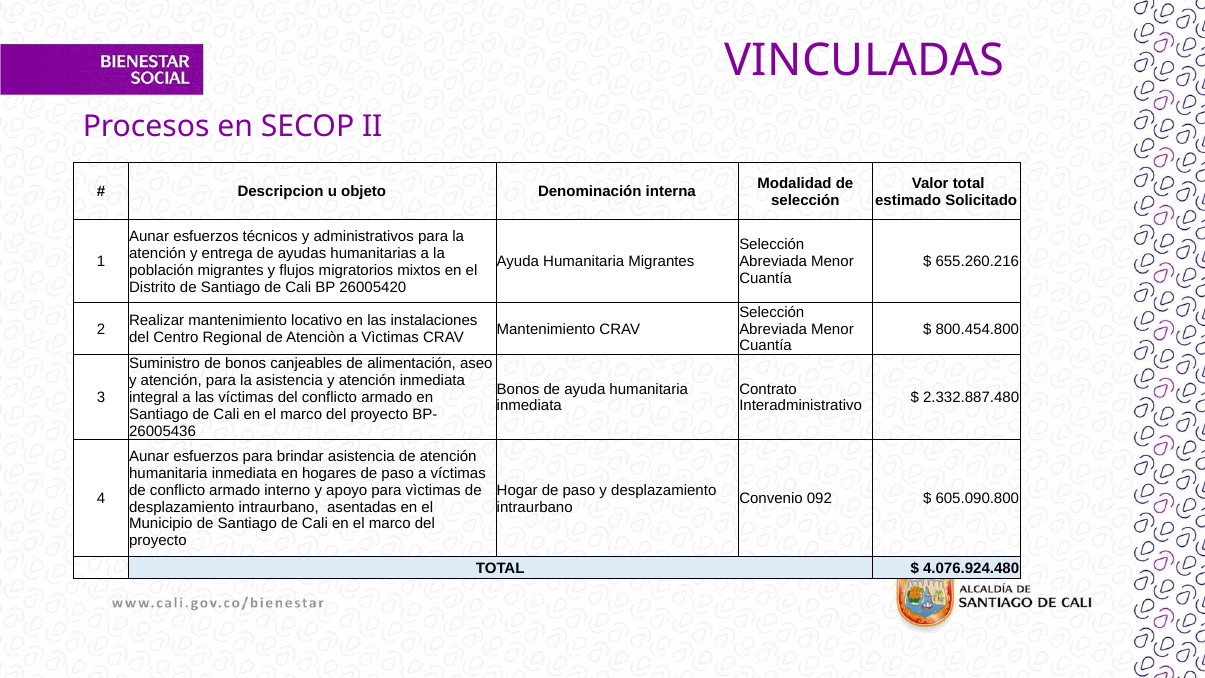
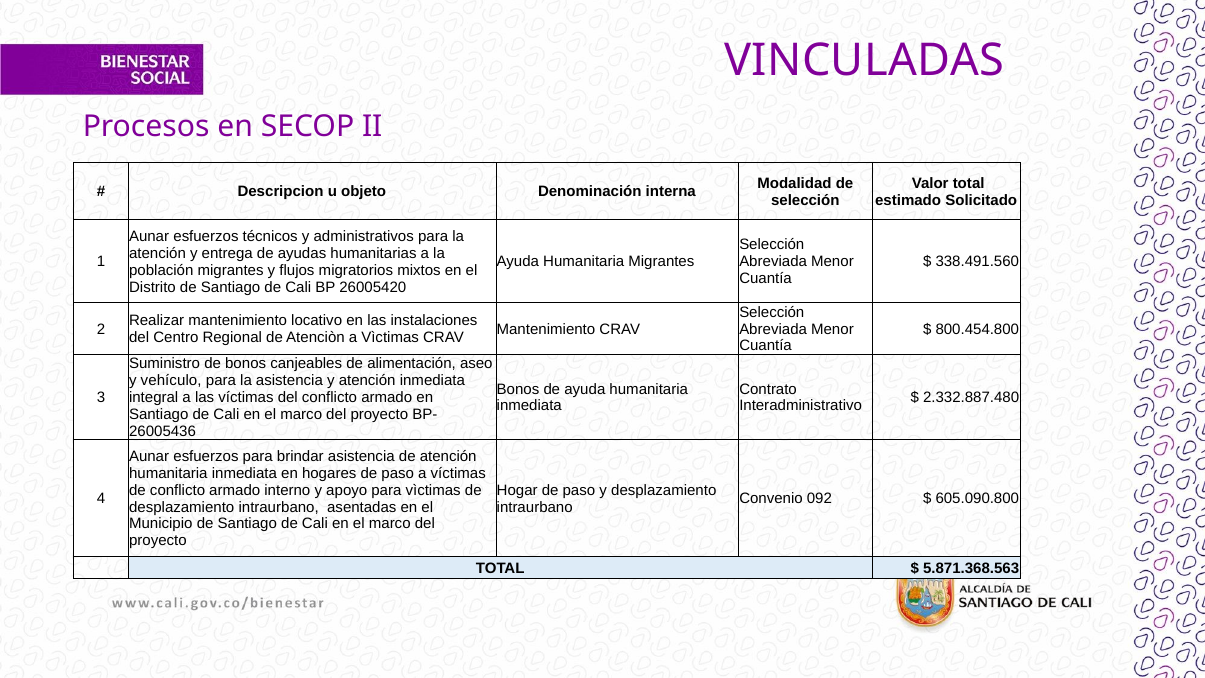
655.260.216: 655.260.216 -> 338.491.560
atención at (171, 381): atención -> vehículo
4.076.924.480: 4.076.924.480 -> 5.871.368.563
